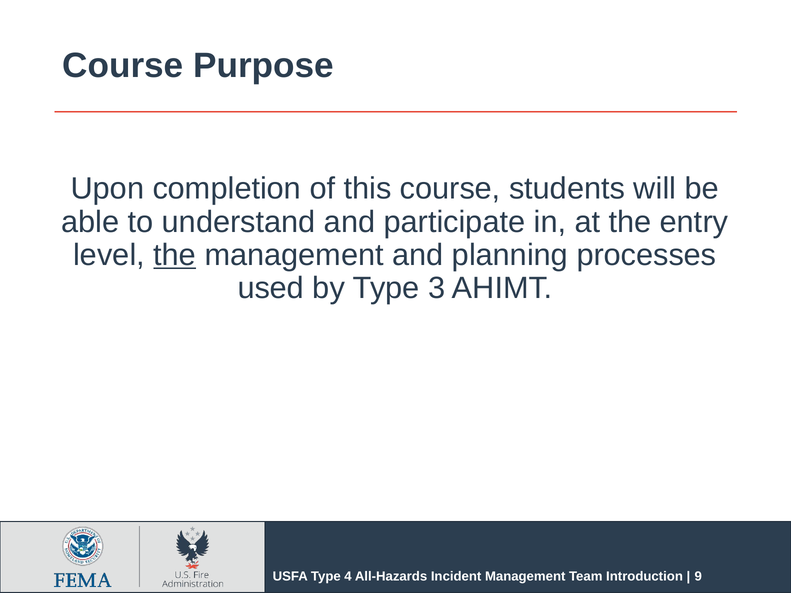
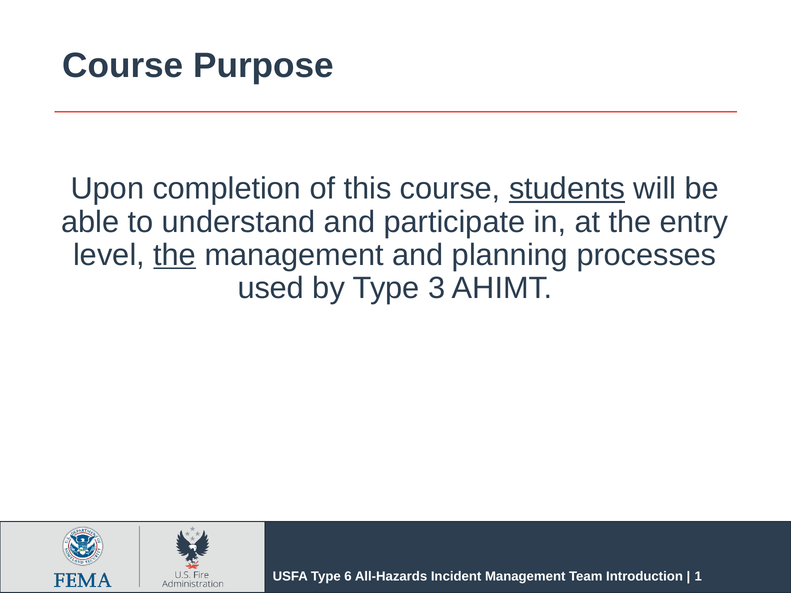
students underline: none -> present
4: 4 -> 6
9: 9 -> 1
